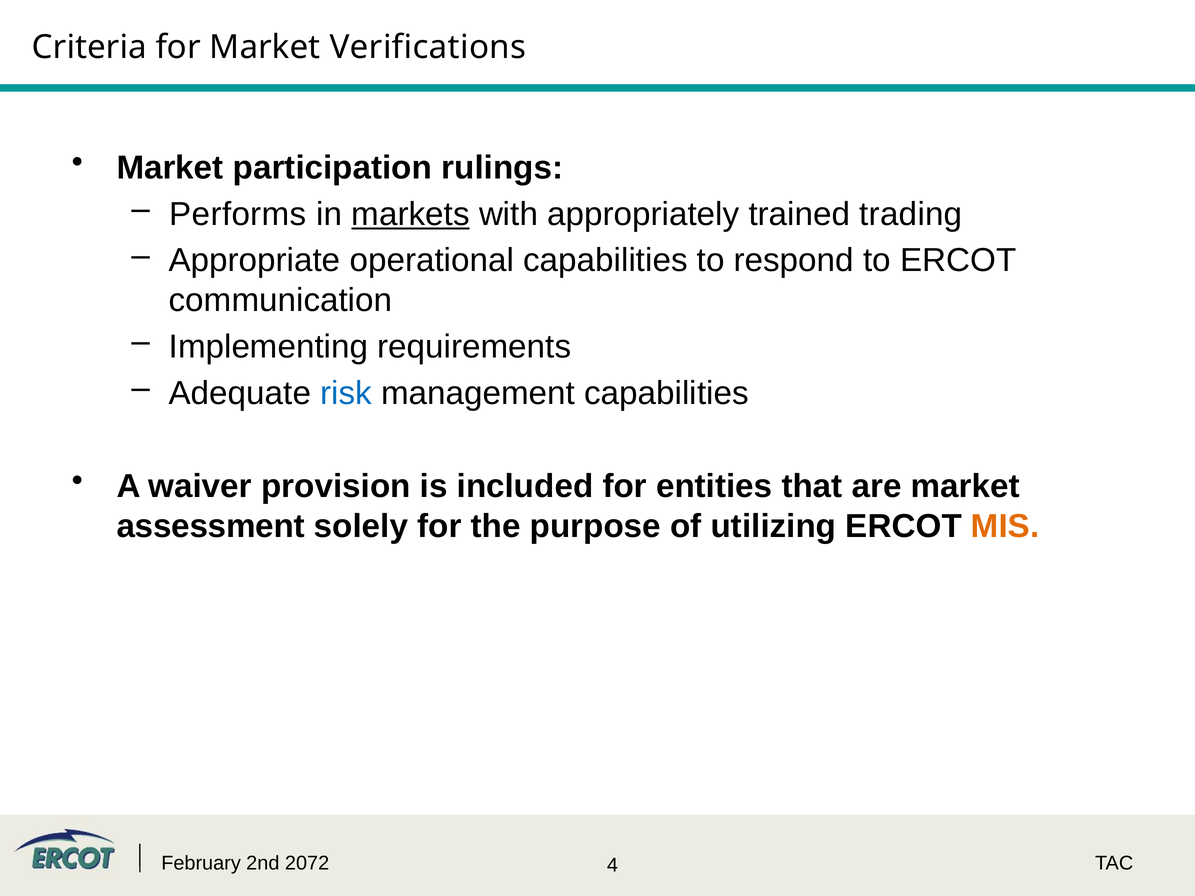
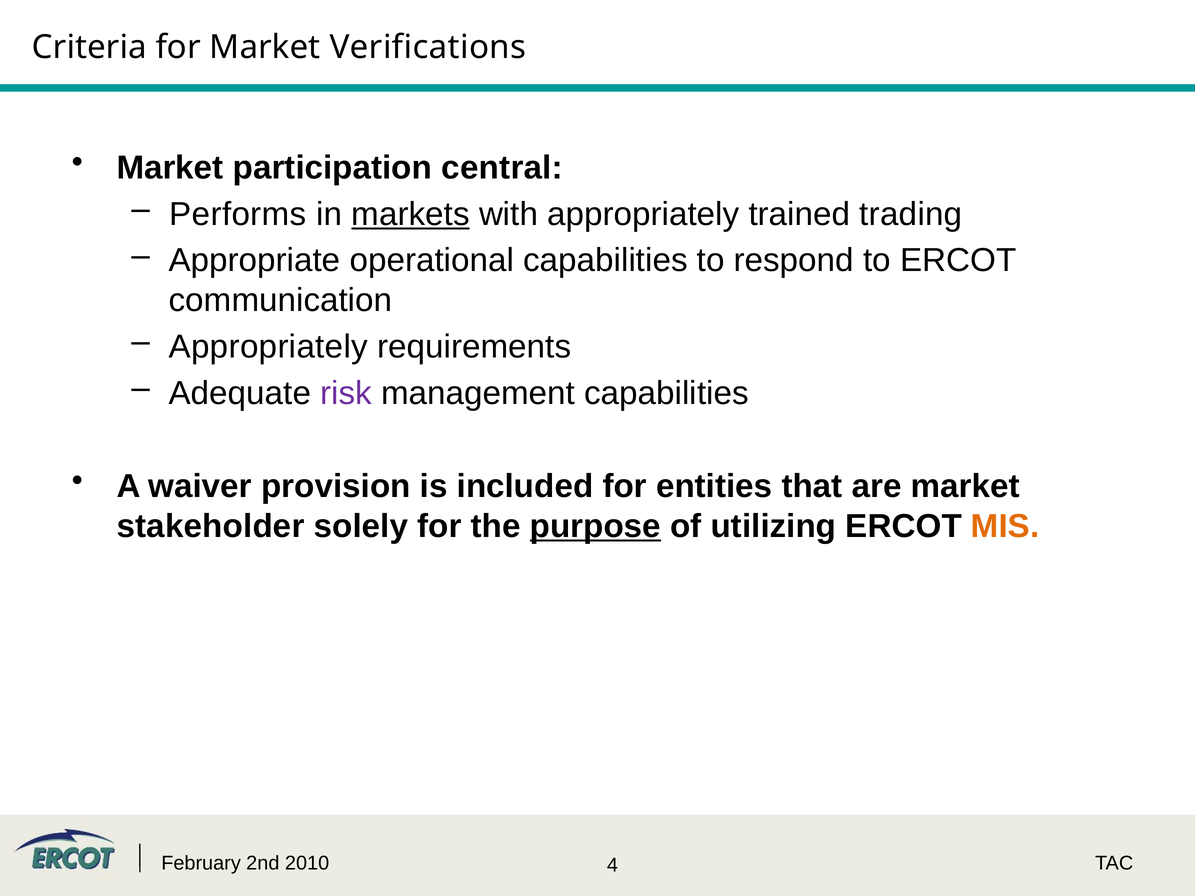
rulings: rulings -> central
Implementing at (268, 347): Implementing -> Appropriately
risk colour: blue -> purple
assessment: assessment -> stakeholder
purpose underline: none -> present
2072: 2072 -> 2010
